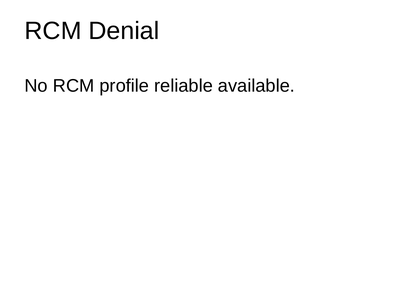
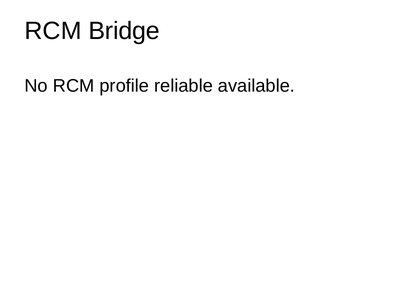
Denial: Denial -> Bridge
